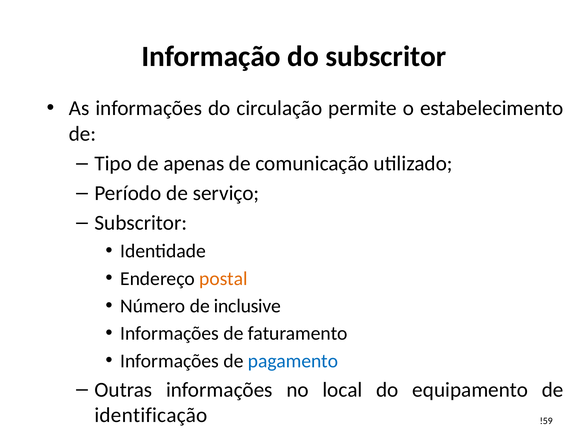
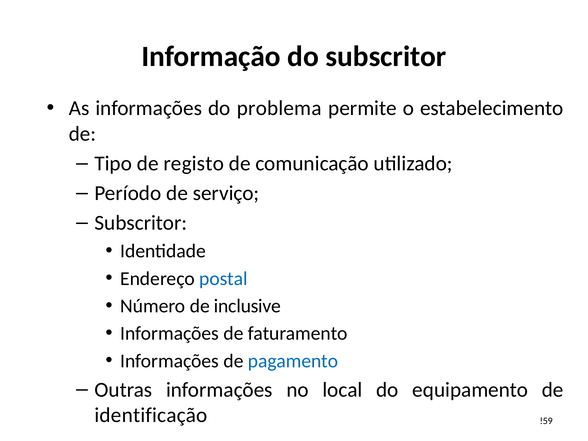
circulação: circulação -> problema
apenas: apenas -> registo
postal colour: orange -> blue
